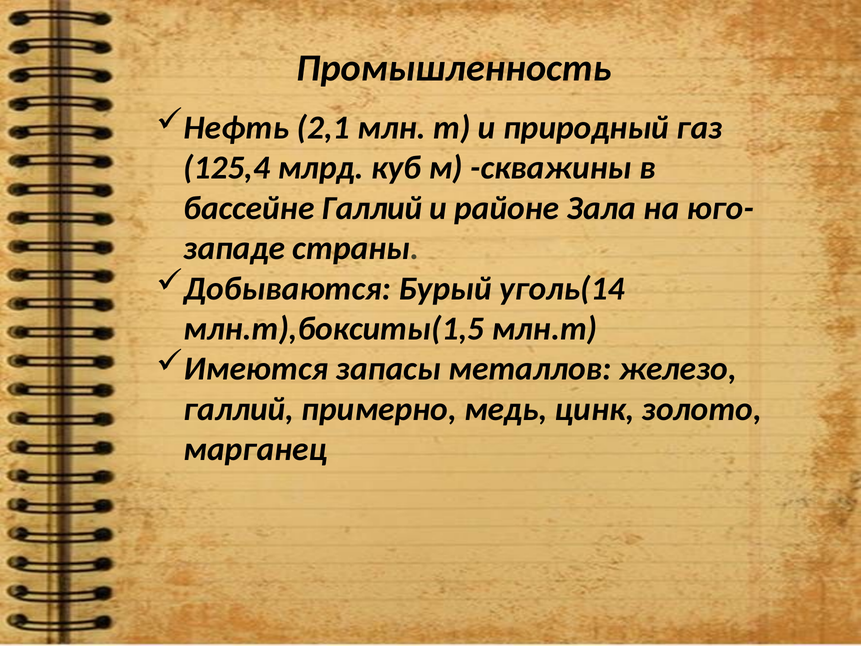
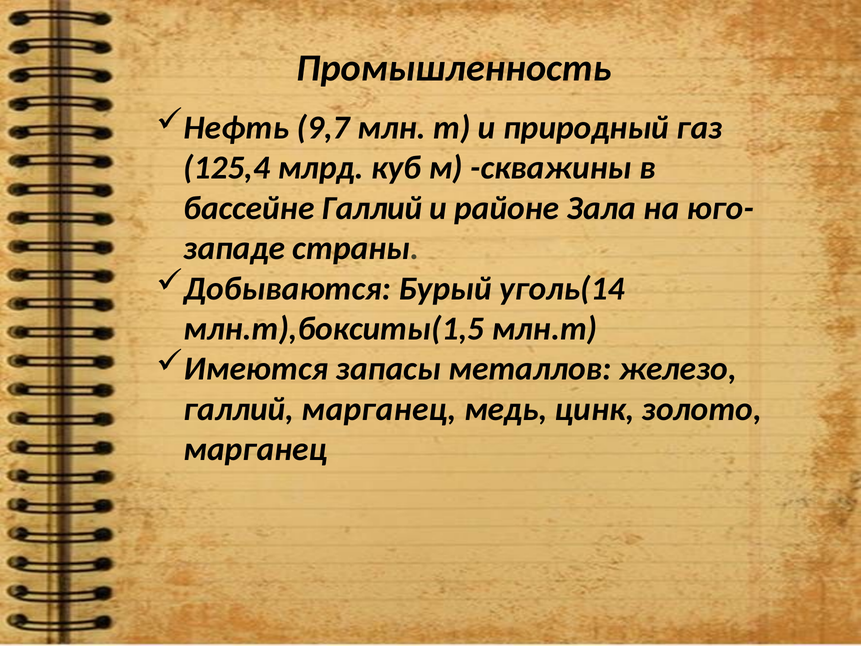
2,1: 2,1 -> 9,7
галлий примерно: примерно -> марганец
